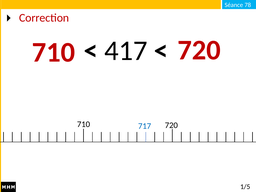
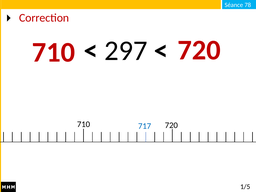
417: 417 -> 297
